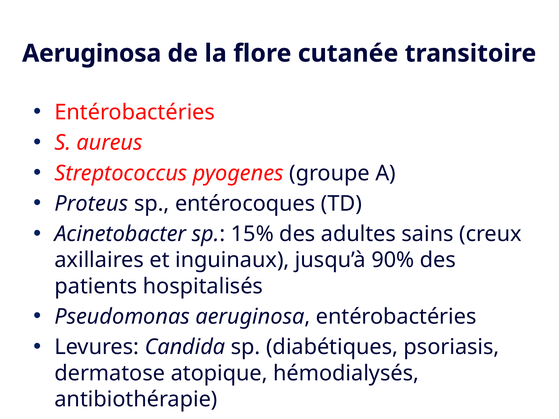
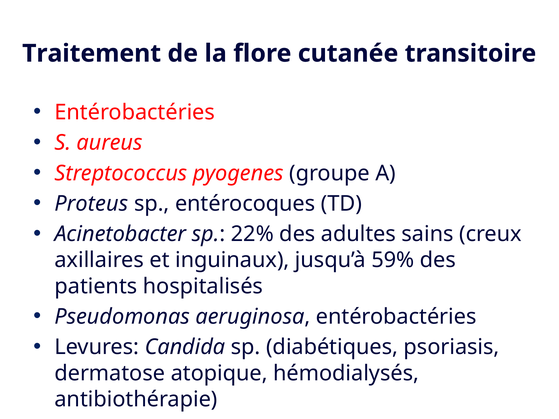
Aeruginosa at (92, 53): Aeruginosa -> Traitement
15%: 15% -> 22%
90%: 90% -> 59%
